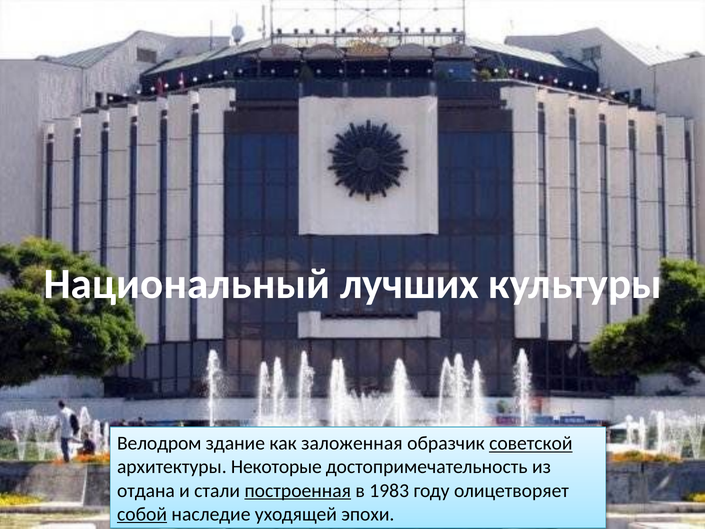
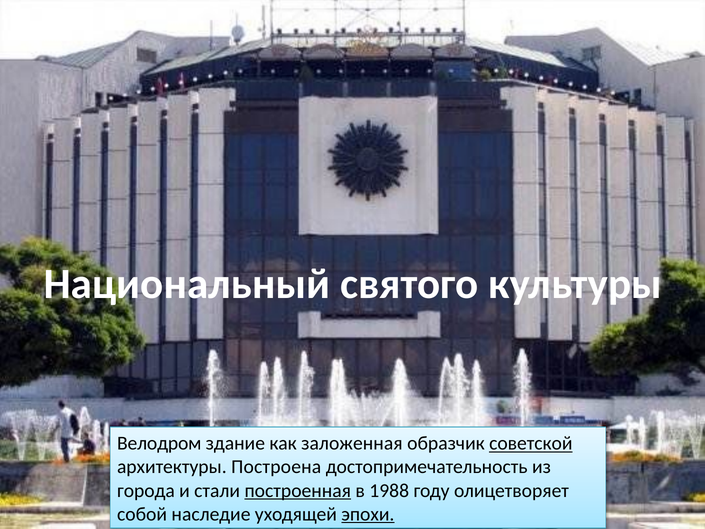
лучших: лучших -> святого
Некоторые: Некоторые -> Построена
отдана: отдана -> города
1983: 1983 -> 1988
собой underline: present -> none
эпохи underline: none -> present
